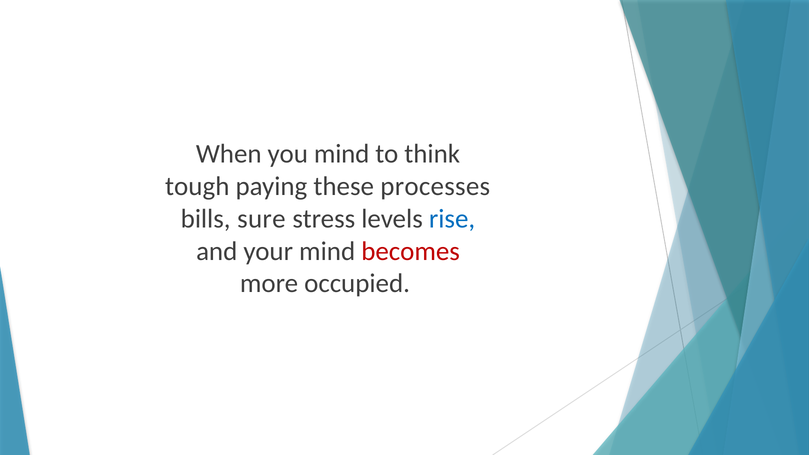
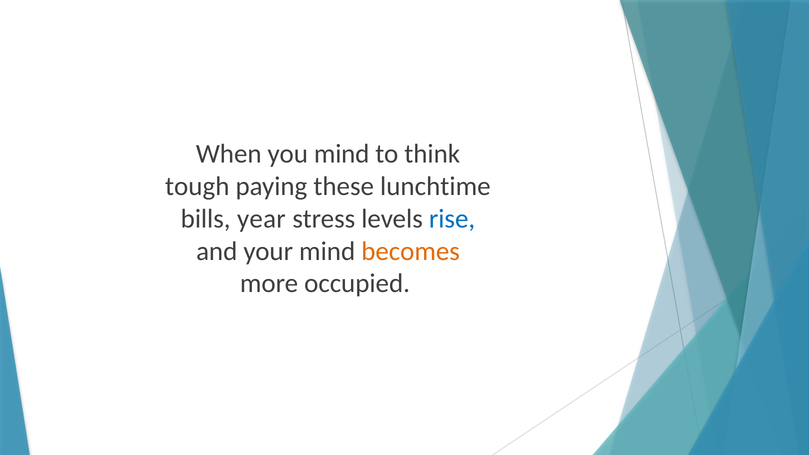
processes: processes -> lunchtime
sure: sure -> year
becomes colour: red -> orange
